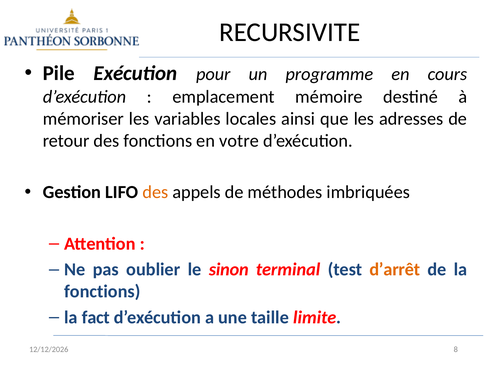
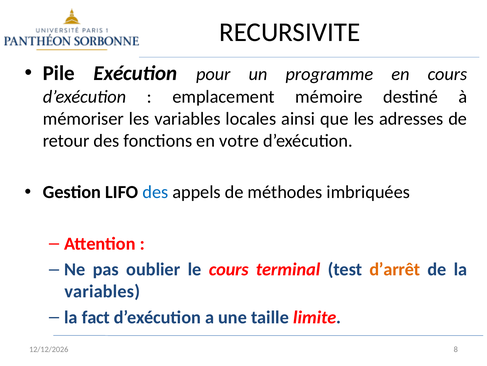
des at (155, 192) colour: orange -> blue
le sinon: sinon -> cours
fonctions at (102, 291): fonctions -> variables
